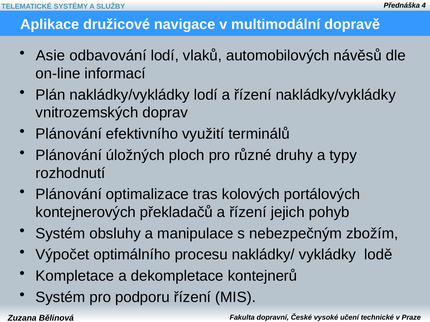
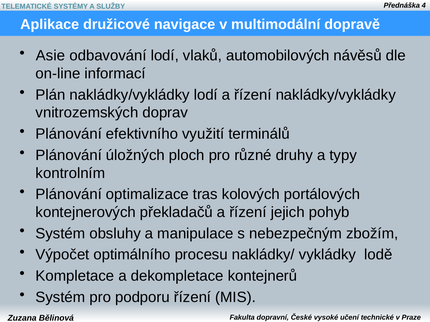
rozhodnutí: rozhodnutí -> kontrolním
